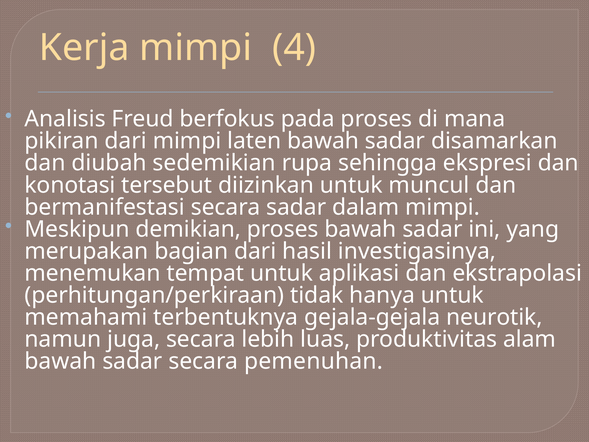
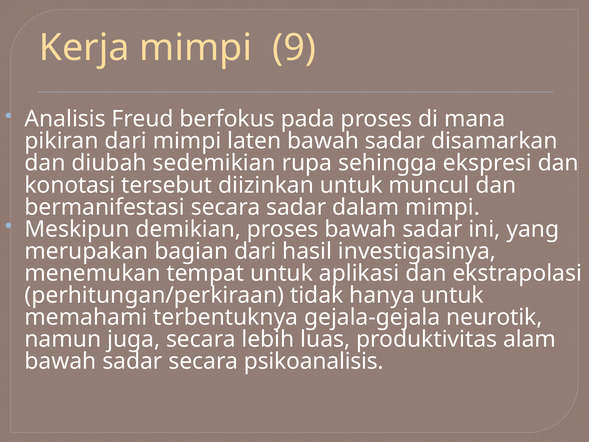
4: 4 -> 9
pemenuhan: pemenuhan -> psikoanalisis
